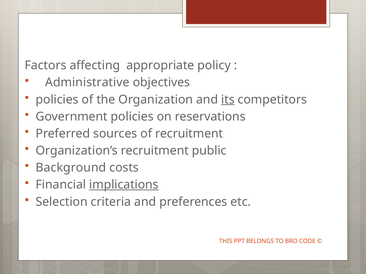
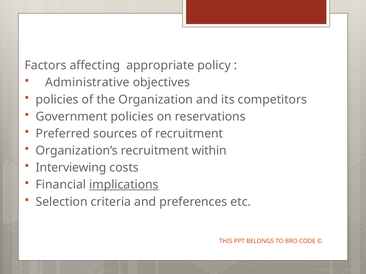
its underline: present -> none
public: public -> within
Background: Background -> Interviewing
